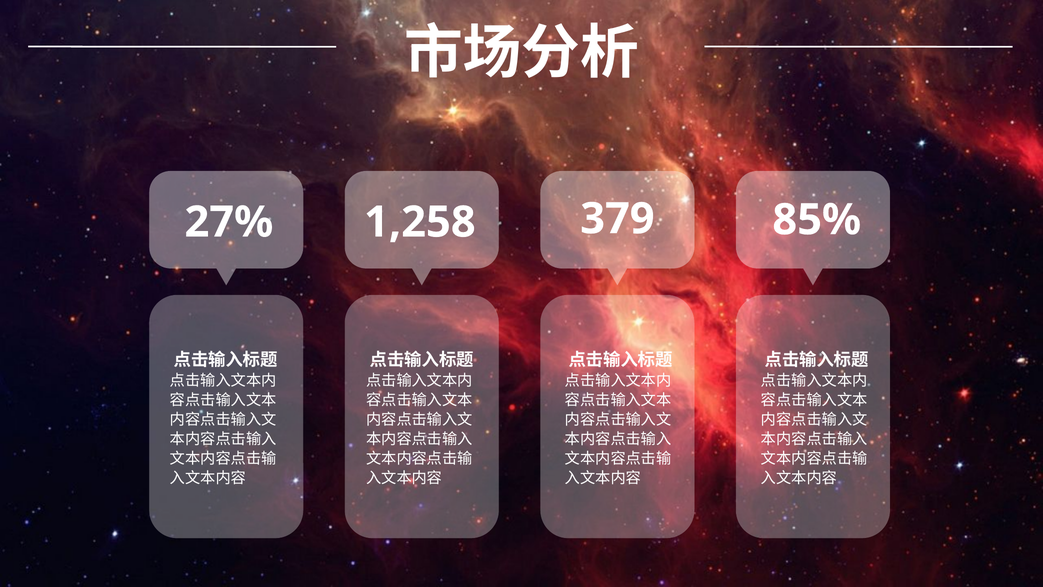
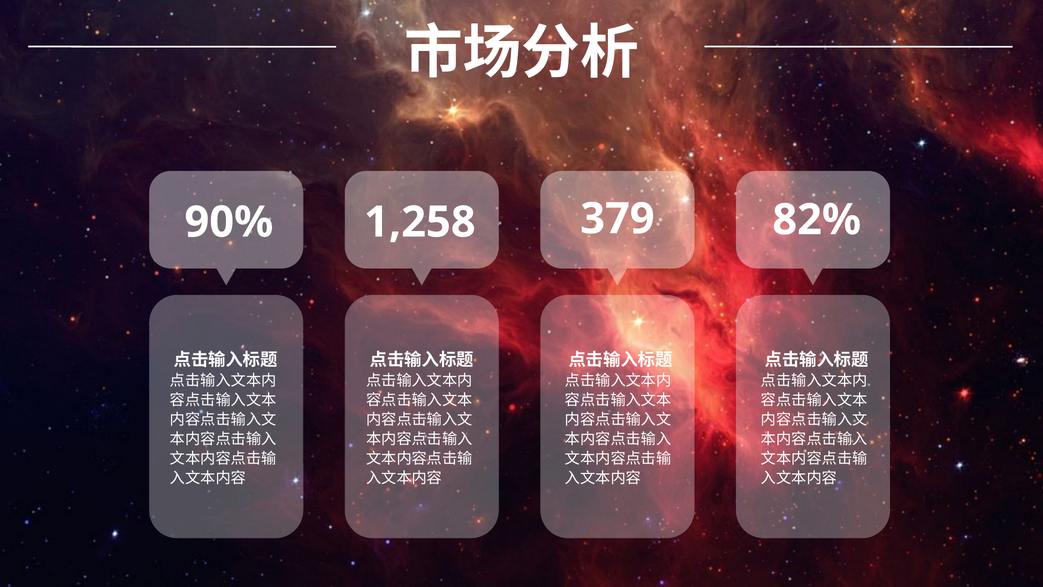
27%: 27% -> 90%
85%: 85% -> 82%
